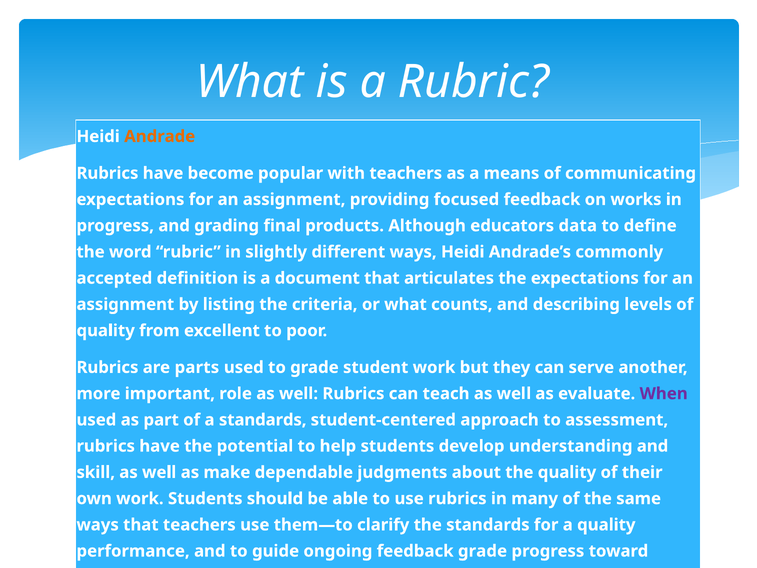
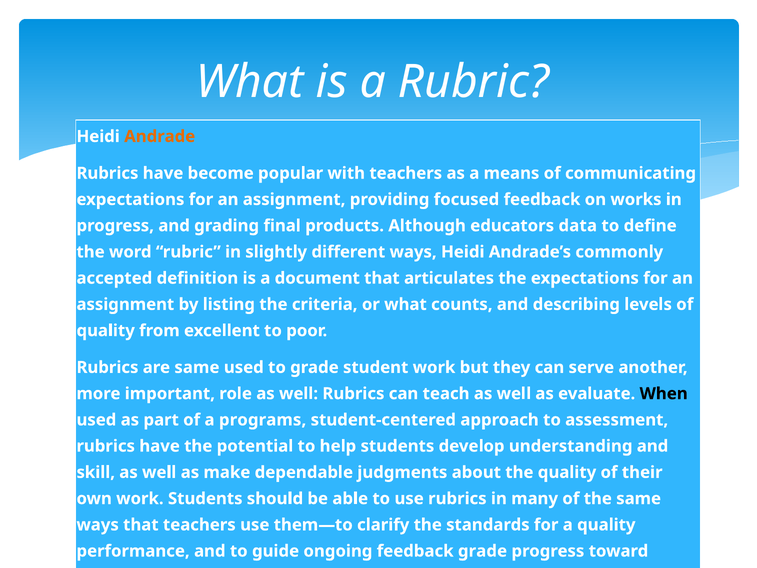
are parts: parts -> same
When colour: purple -> black
a standards: standards -> programs
